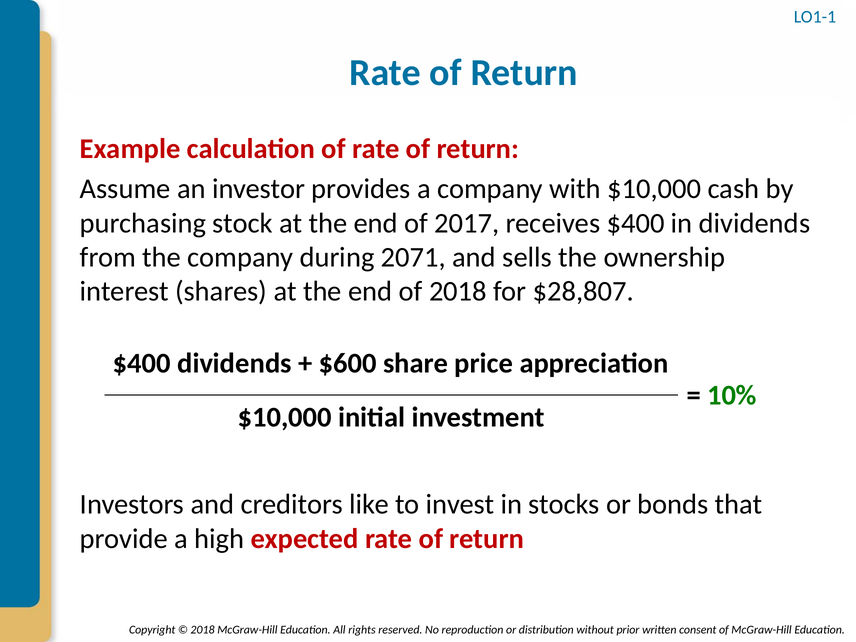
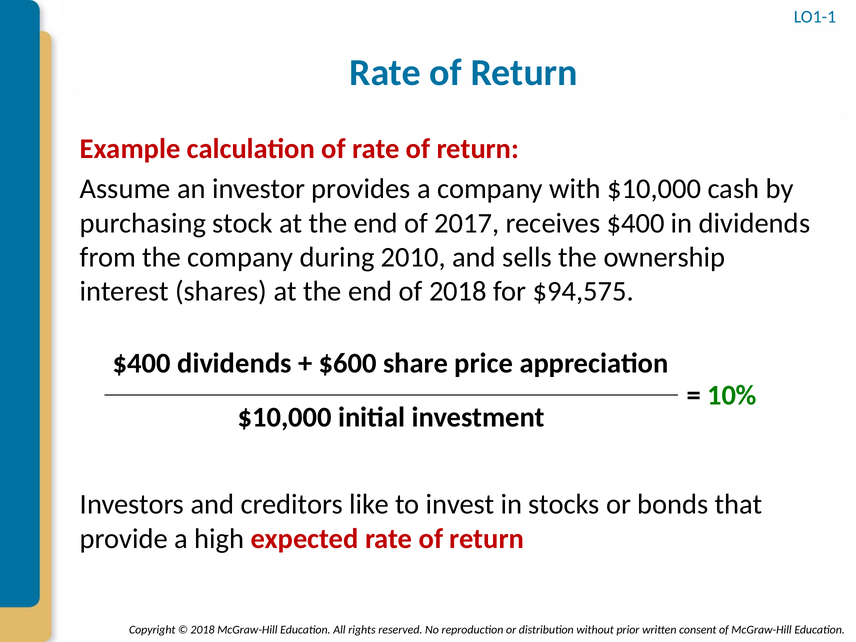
2071: 2071 -> 2010
$28,807: $28,807 -> $94,575
